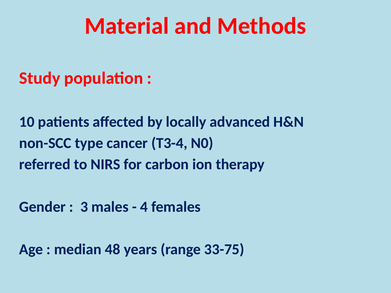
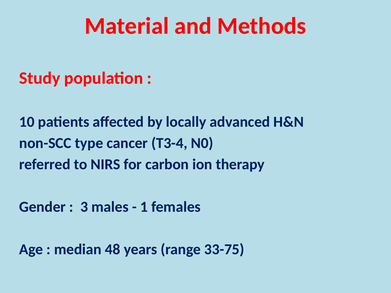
4: 4 -> 1
